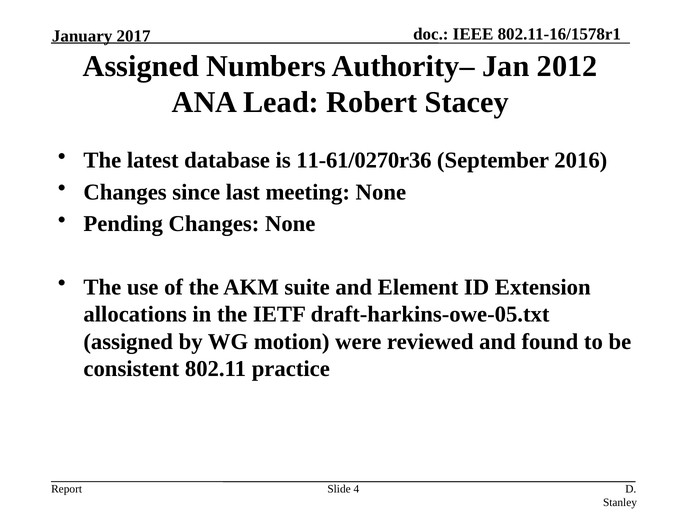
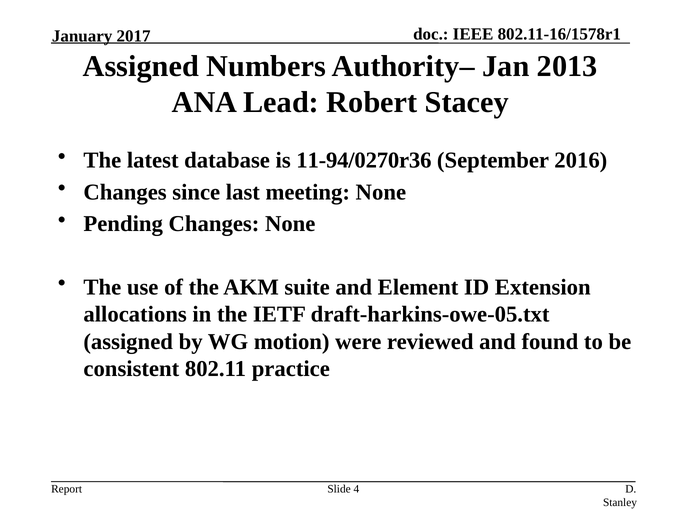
2012: 2012 -> 2013
11-61/0270r36: 11-61/0270r36 -> 11-94/0270r36
